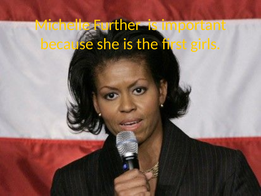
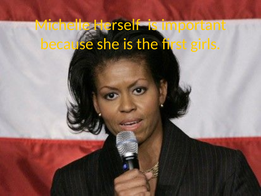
Further: Further -> Herself
